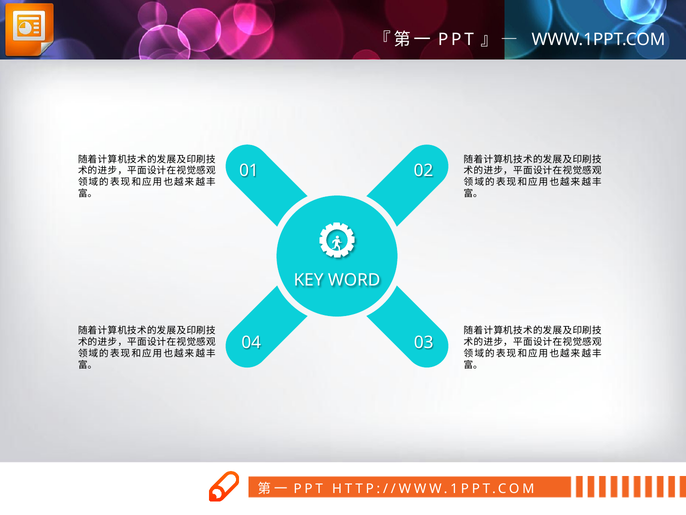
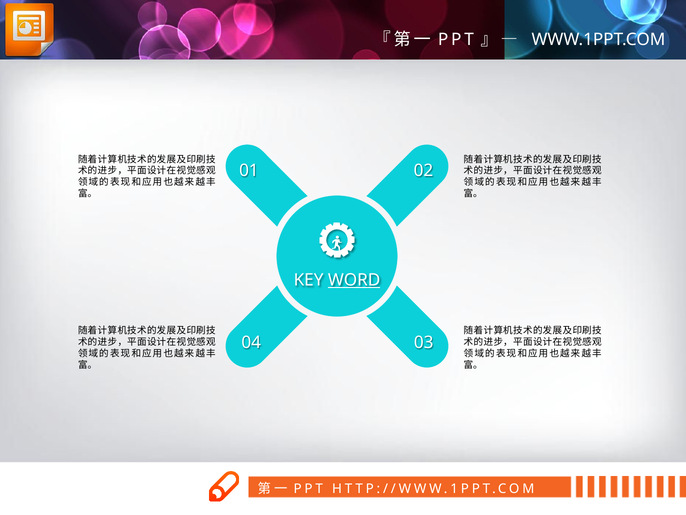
WORD underline: none -> present
